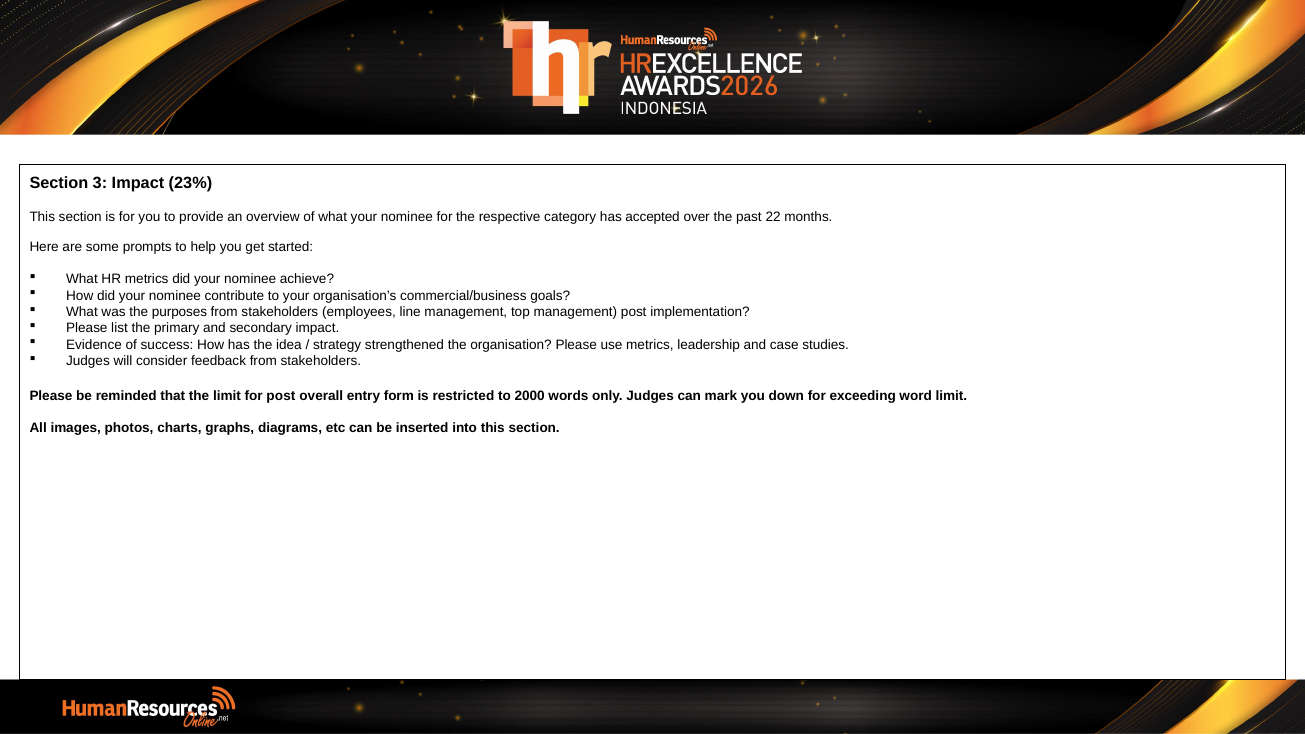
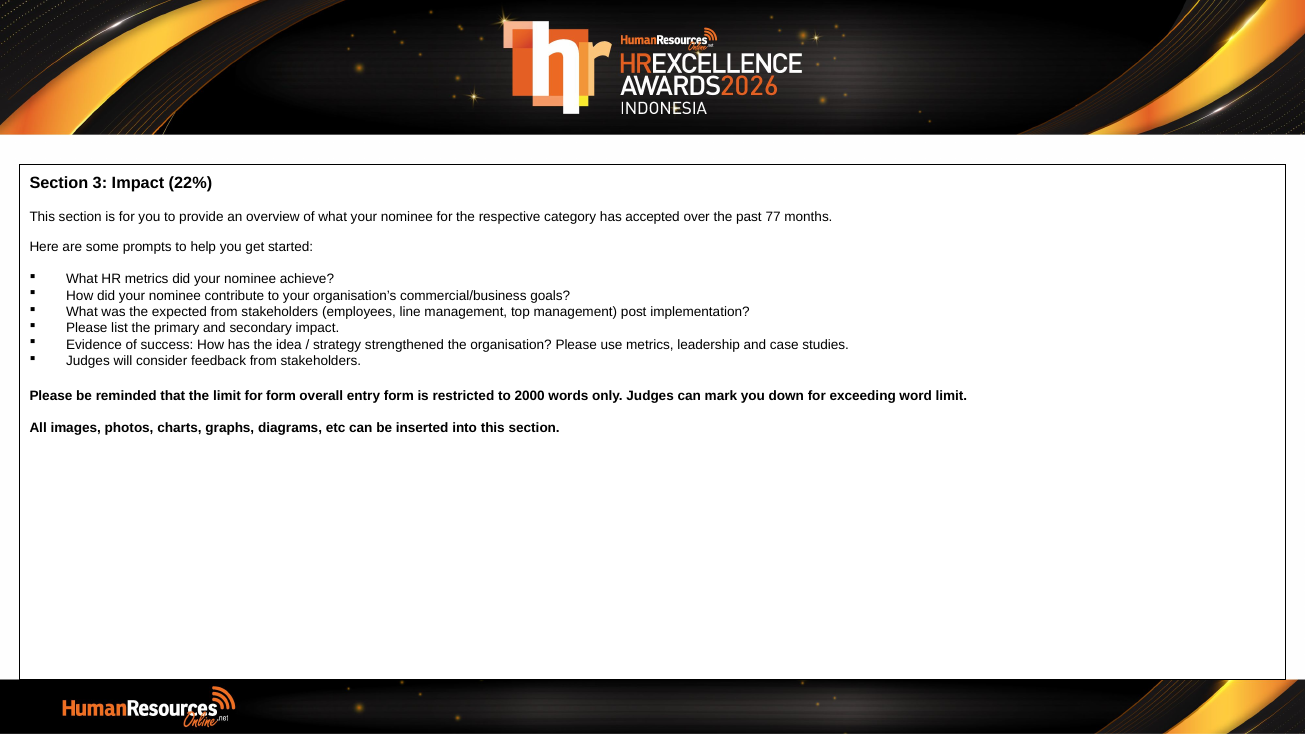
23%: 23% -> 22%
22: 22 -> 77
purposes: purposes -> expected
for post: post -> form
